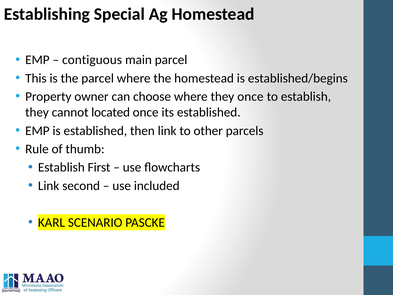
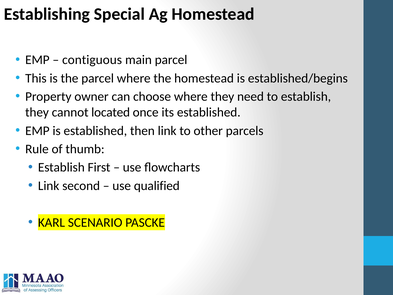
they once: once -> need
included: included -> qualified
